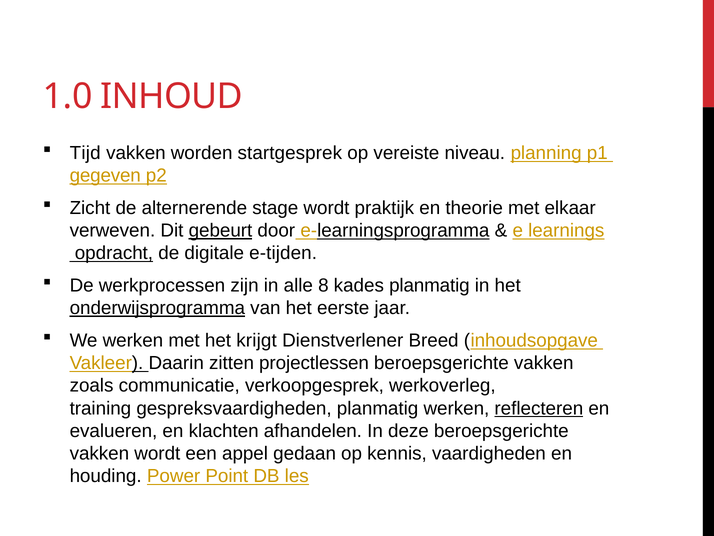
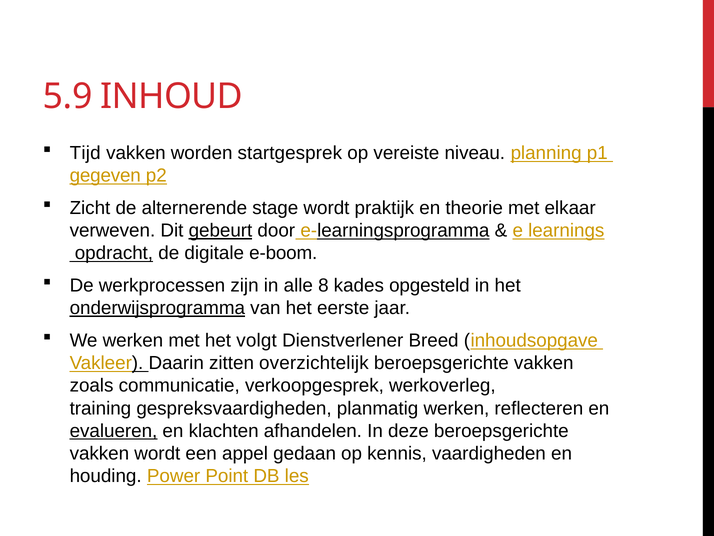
1.0: 1.0 -> 5.9
e-tijden: e-tijden -> e-boom
kades planmatig: planmatig -> opgesteld
krijgt: krijgt -> volgt
projectlessen: projectlessen -> overzichtelijk
reflecteren underline: present -> none
evalueren underline: none -> present
